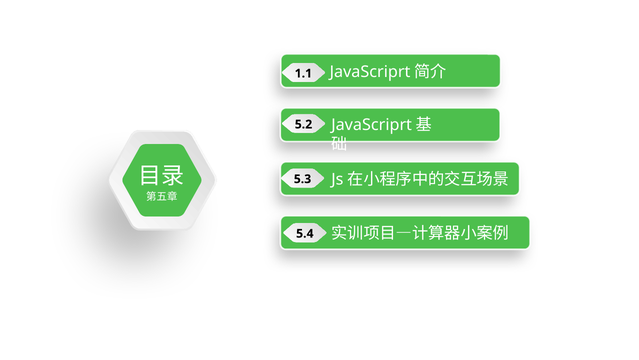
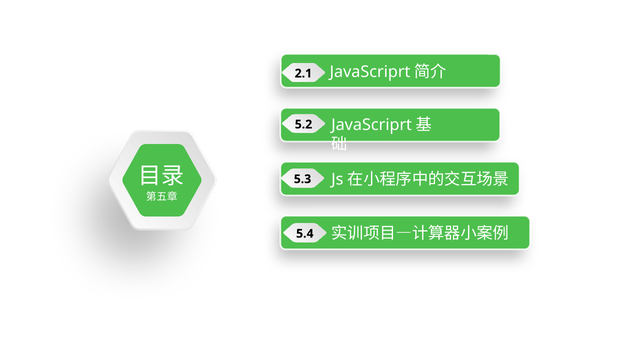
1.1: 1.1 -> 2.1
